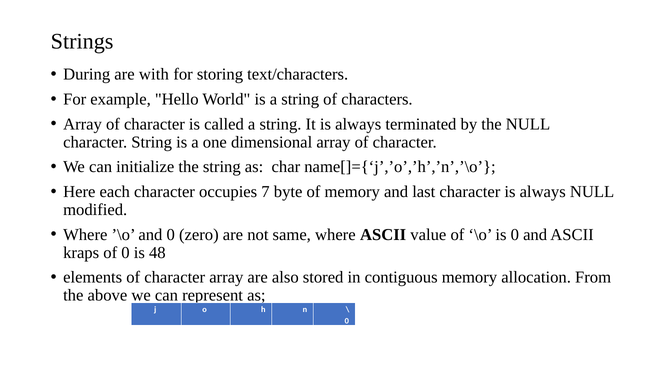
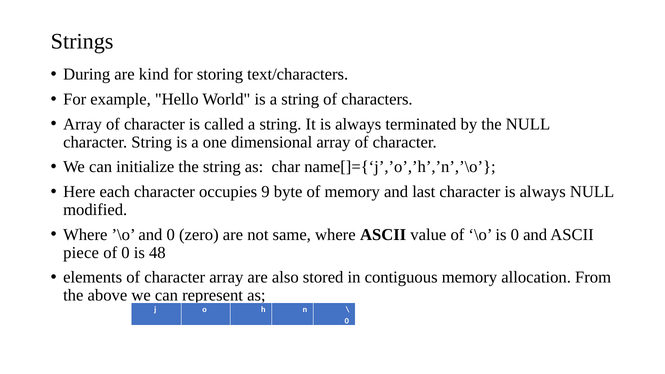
with: with -> kind
7: 7 -> 9
kraps: kraps -> piece
